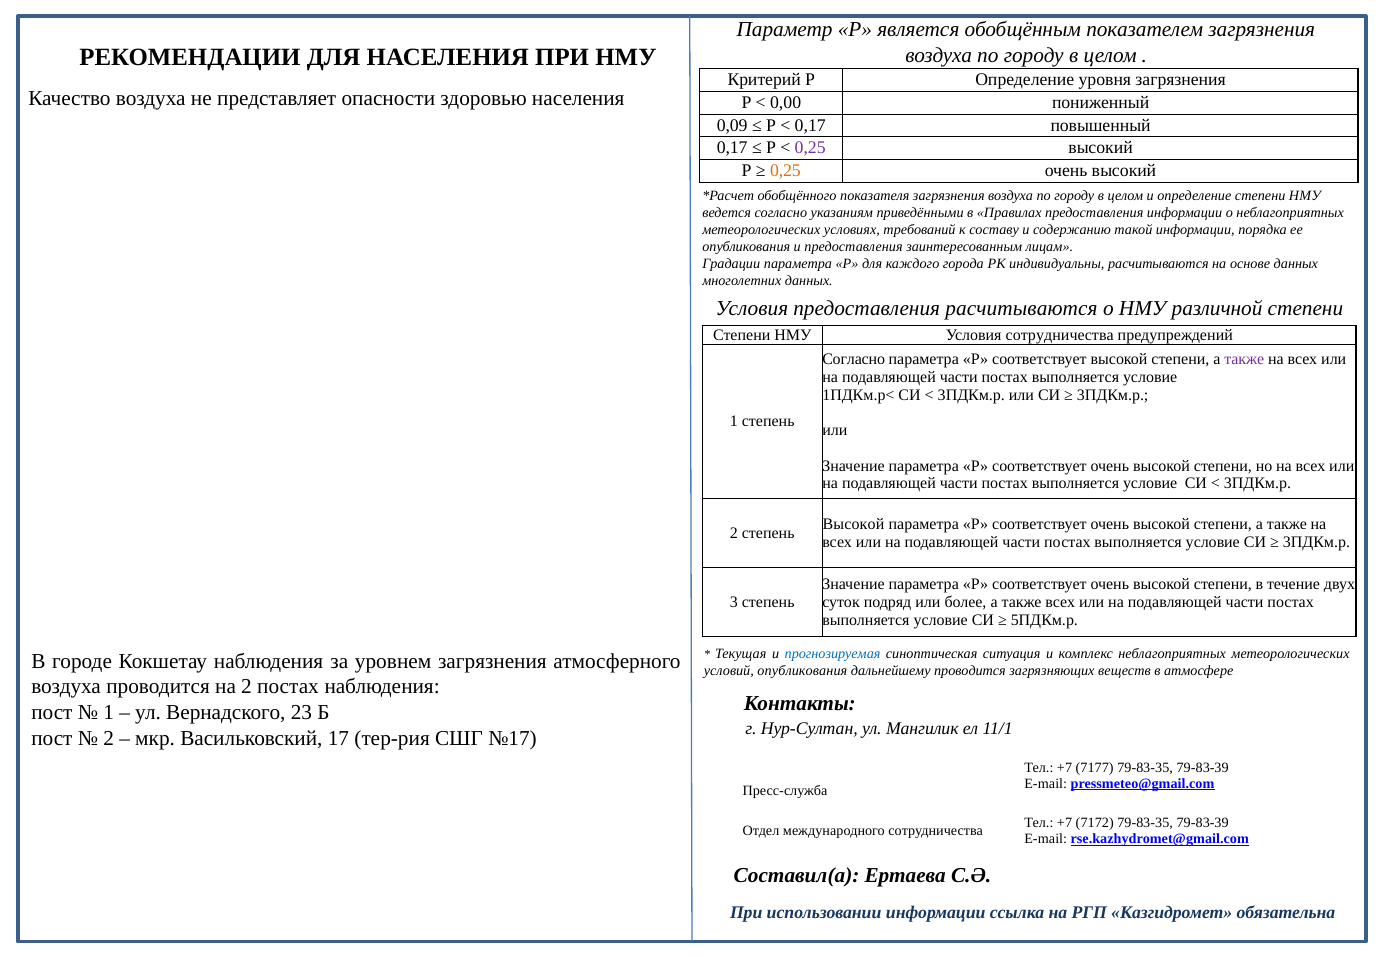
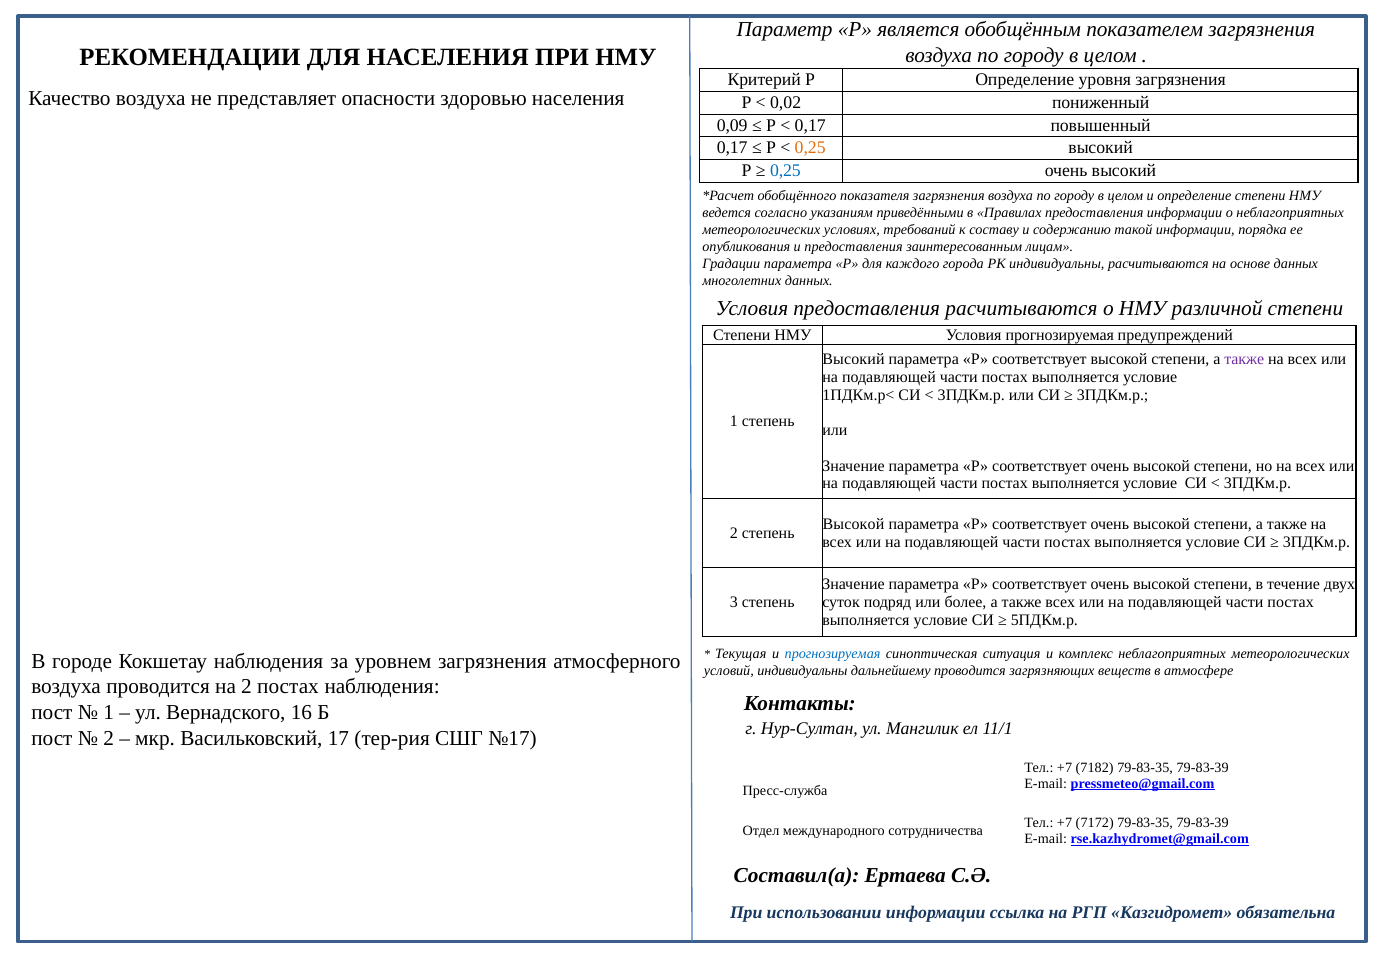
0,00: 0,00 -> 0,02
0,25 at (810, 148) colour: purple -> orange
0,25 at (785, 171) colour: orange -> blue
Условия сотрудничества: сотрудничества -> прогнозируемая
Согласно at (854, 360): Согласно -> Высокий
условий опубликования: опубликования -> индивидуальны
23: 23 -> 16
7177: 7177 -> 7182
